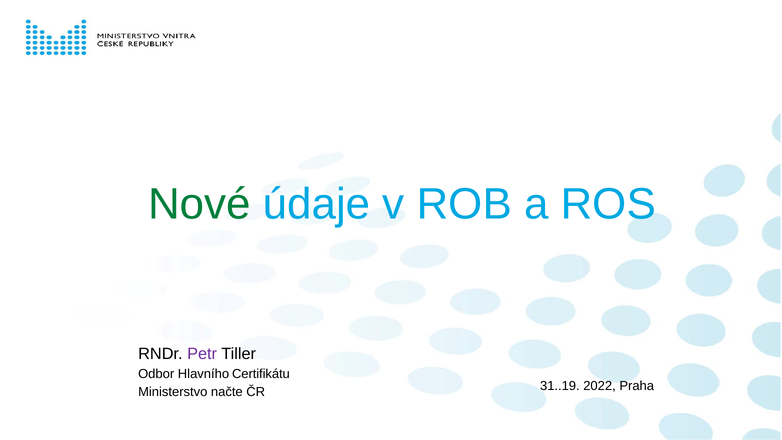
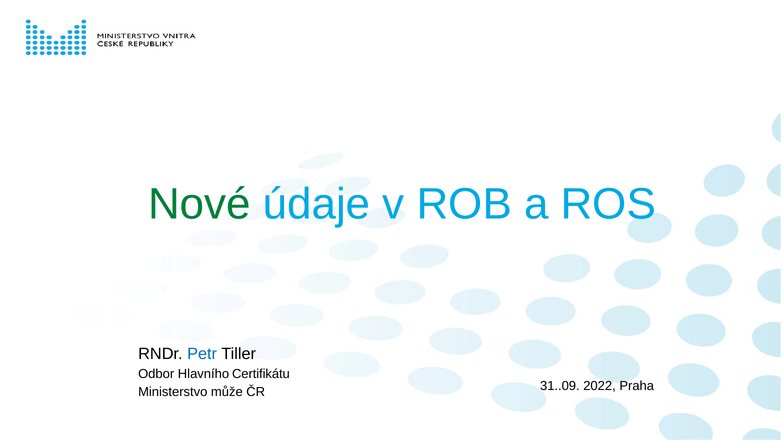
Petr colour: purple -> blue
31..19: 31..19 -> 31..09
načte: načte -> může
